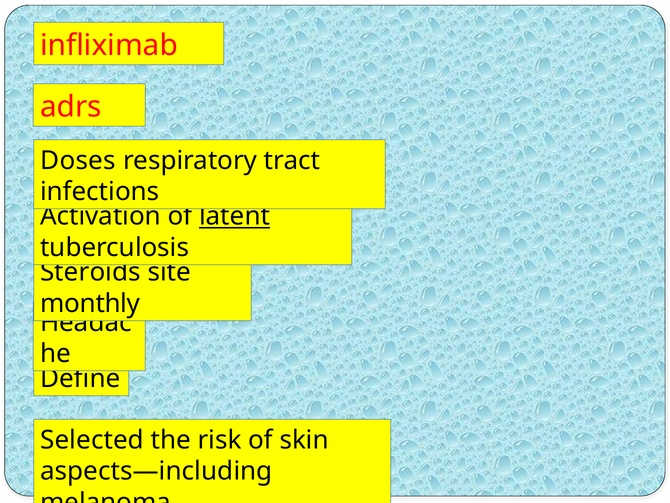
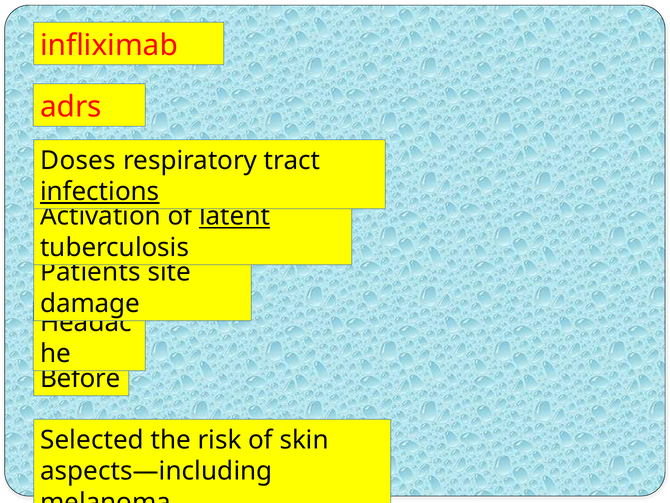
infections underline: none -> present
Steroids: Steroids -> Patients
monthly: monthly -> damage
Define: Define -> Before
